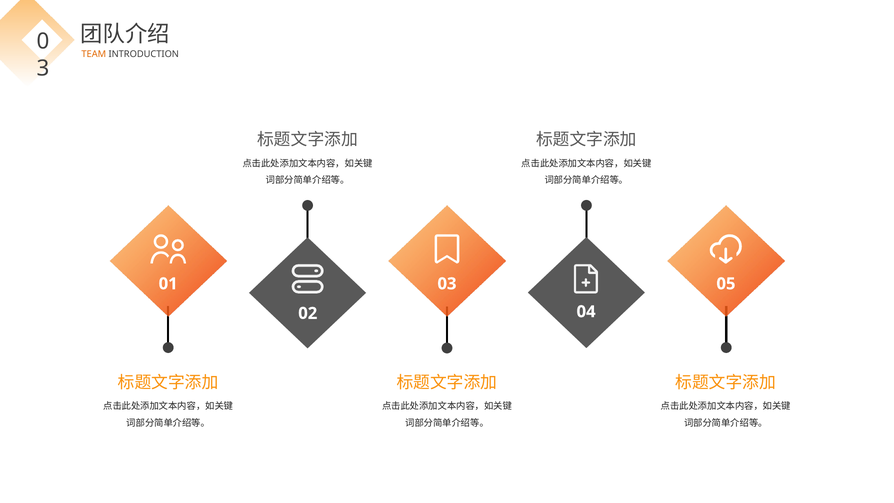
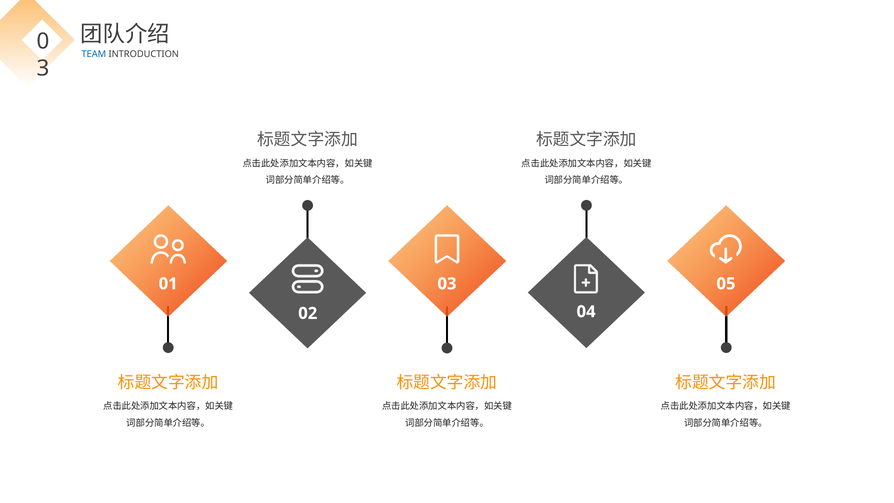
TEAM colour: orange -> blue
